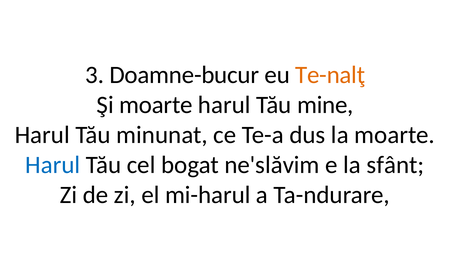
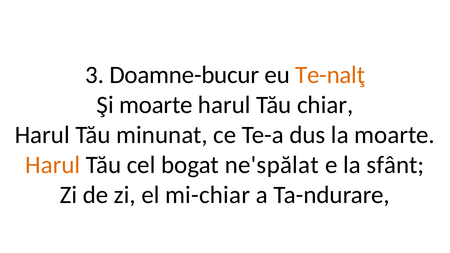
mine: mine -> chiar
Harul at (53, 165) colour: blue -> orange
ne'slăvim: ne'slăvim -> ne'spălat
mi-harul: mi-harul -> mi-chiar
